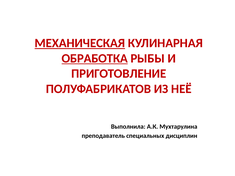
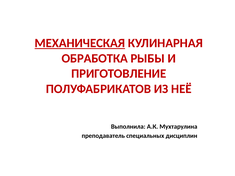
ОБРАБОТКА underline: present -> none
